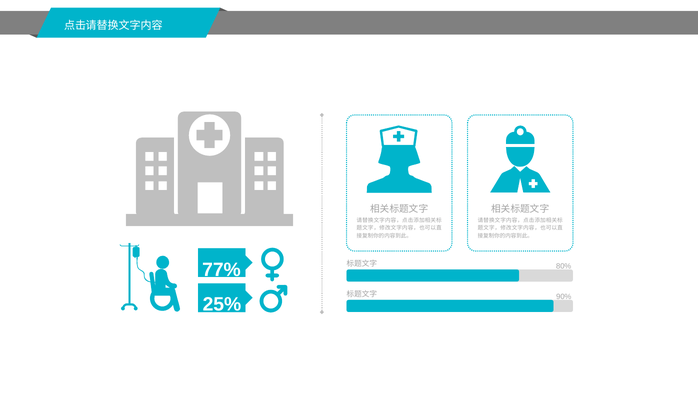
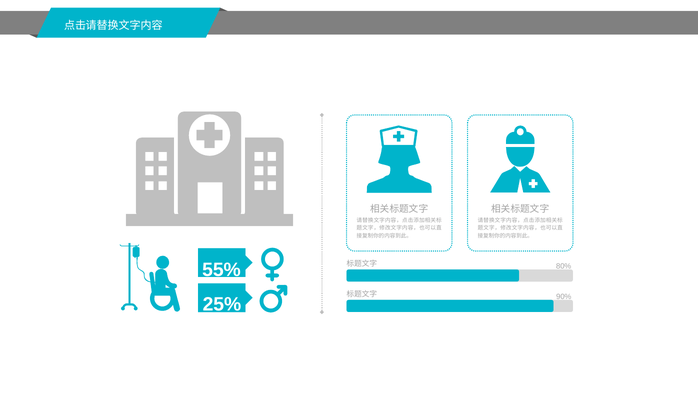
77%: 77% -> 55%
